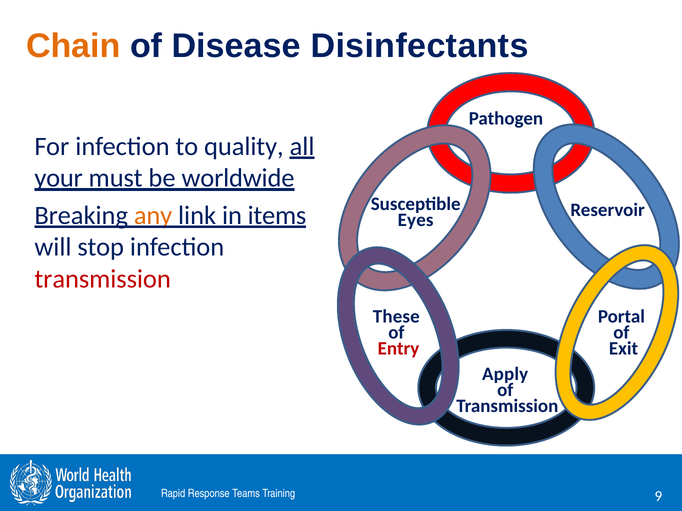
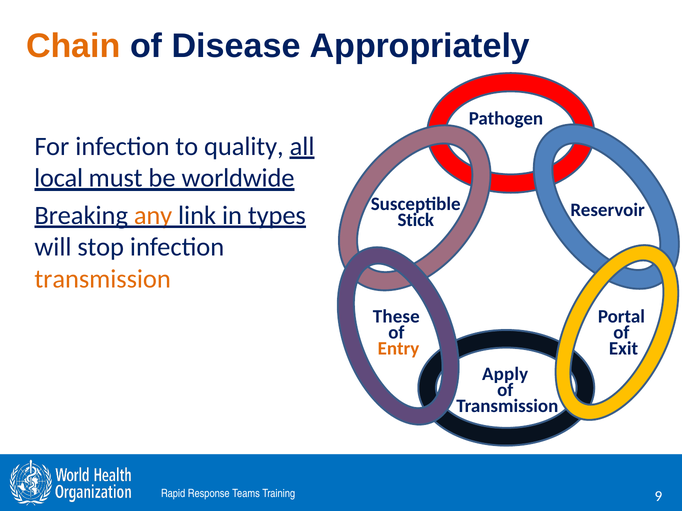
Disinfectants: Disinfectants -> Appropriately
your: your -> local
items: items -> types
Eyes: Eyes -> Stick
transmission at (103, 279) colour: red -> orange
Entry colour: red -> orange
